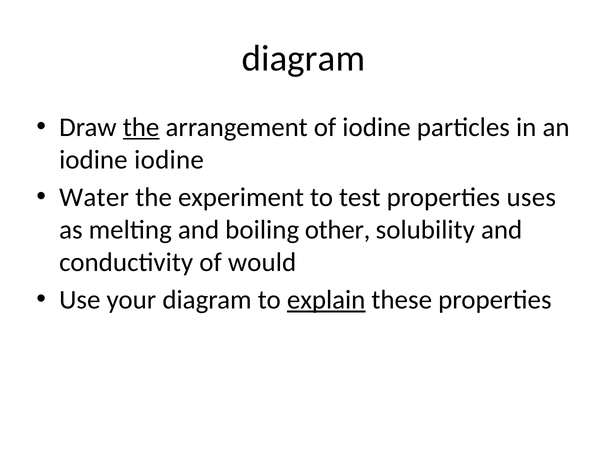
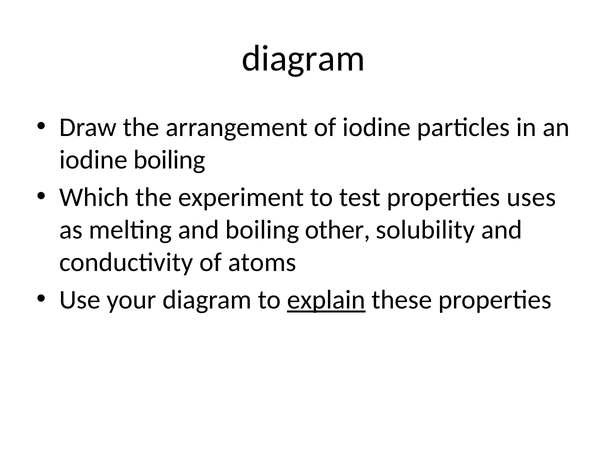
the at (141, 127) underline: present -> none
iodine iodine: iodine -> boiling
Water: Water -> Which
would: would -> atoms
